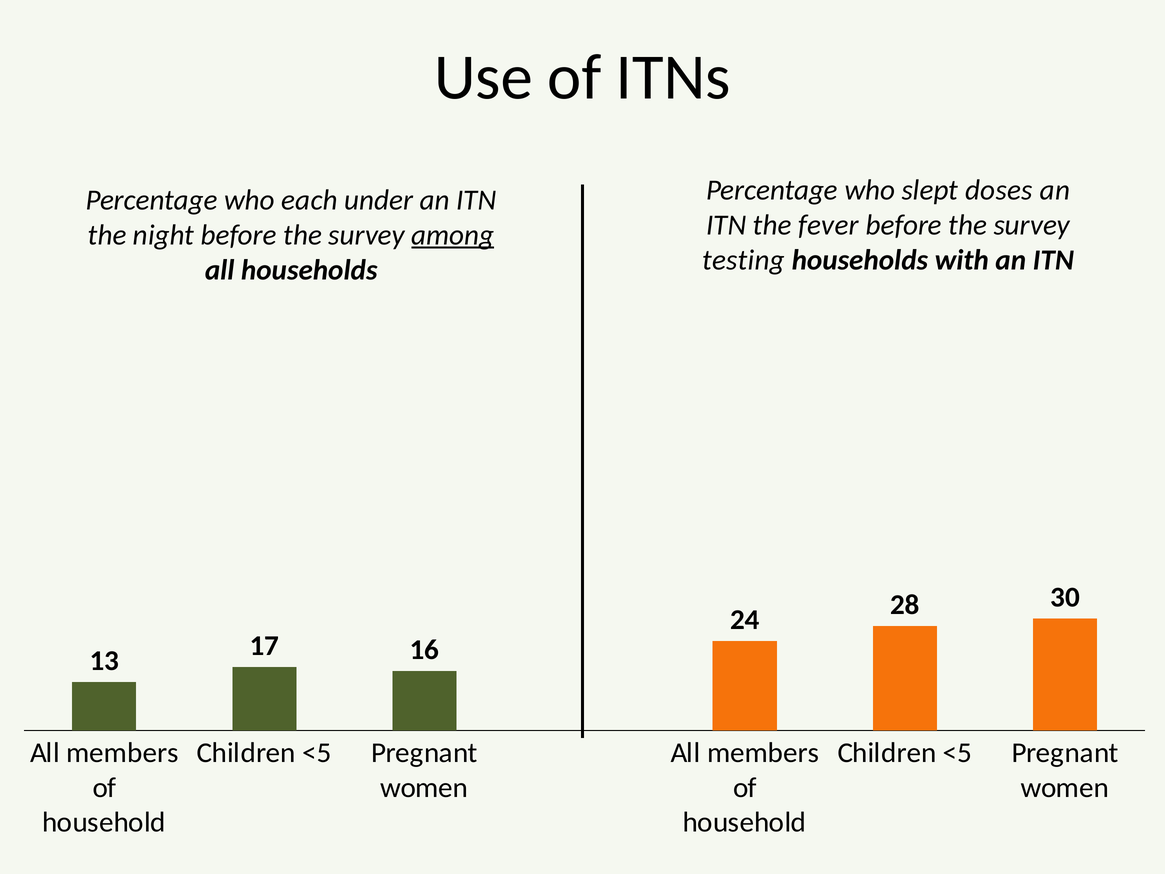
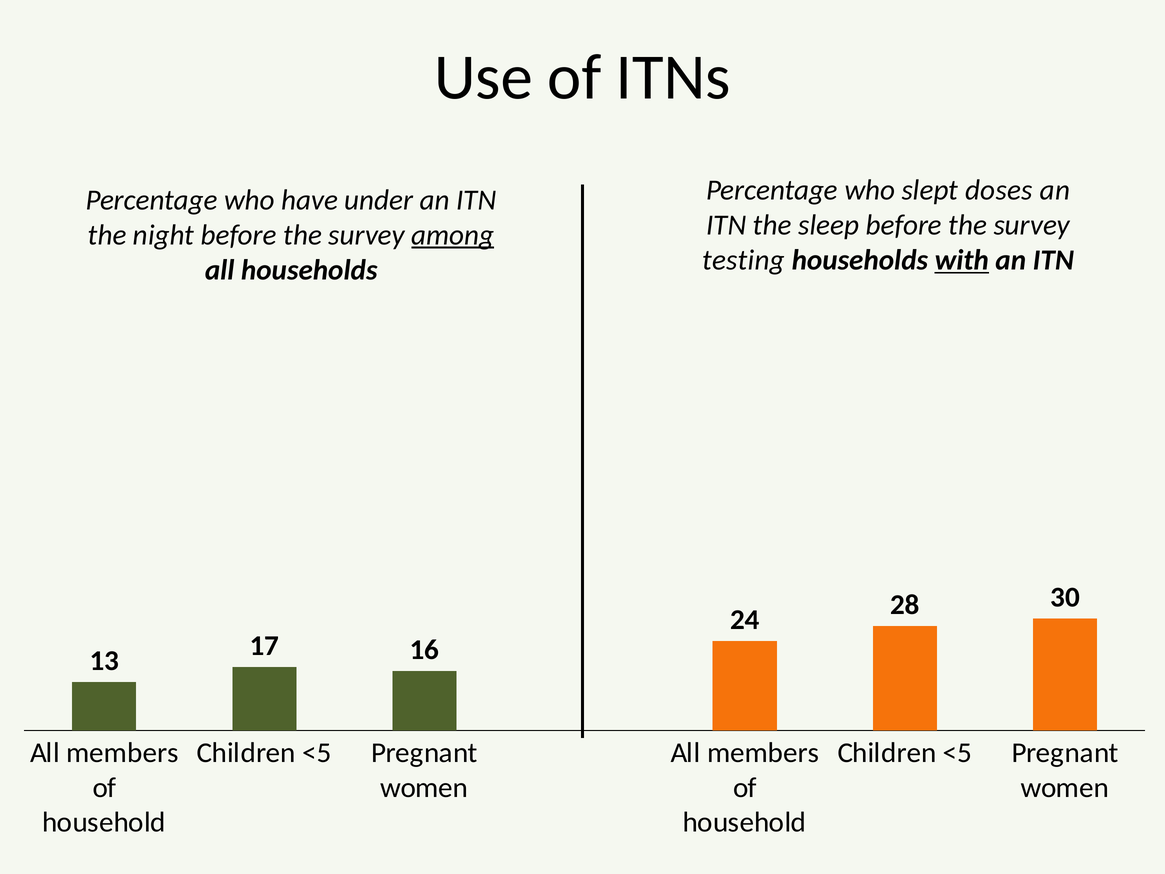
each: each -> have
fever: fever -> sleep
with underline: none -> present
